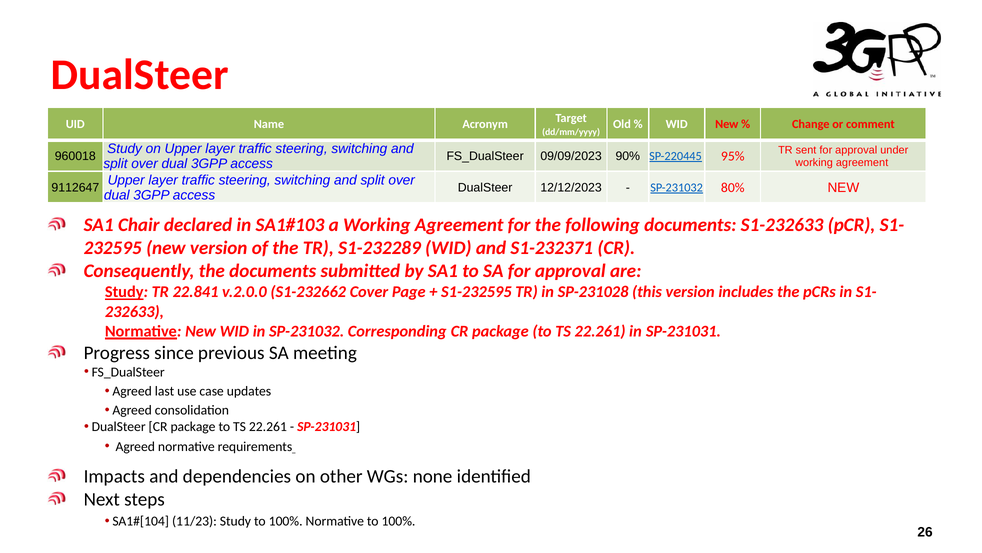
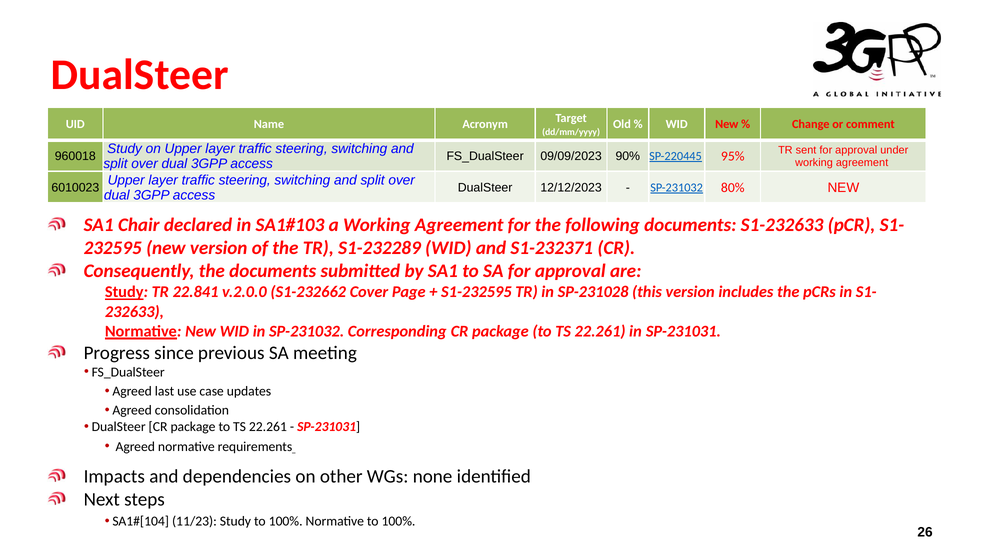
9112647: 9112647 -> 6010023
